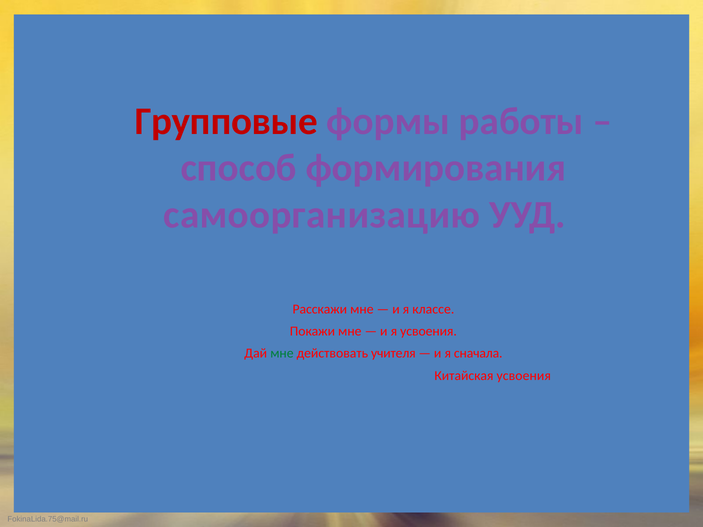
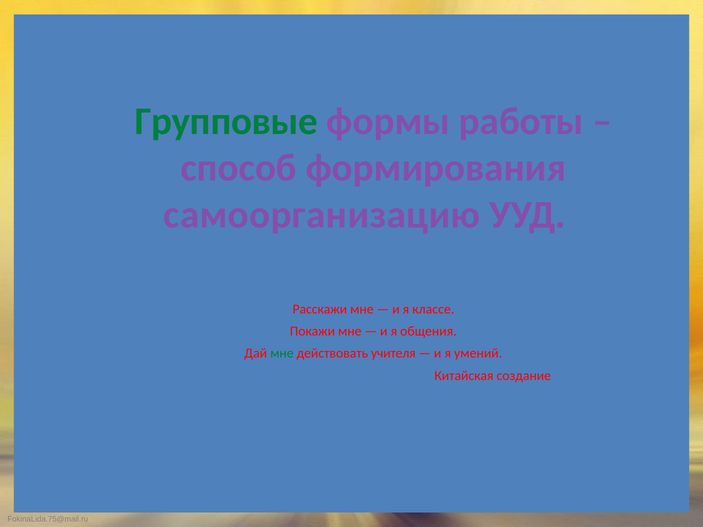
Групповые colour: red -> green
я усвоения: усвоения -> общения
сначала: сначала -> умений
Китайская усвоения: усвоения -> создание
